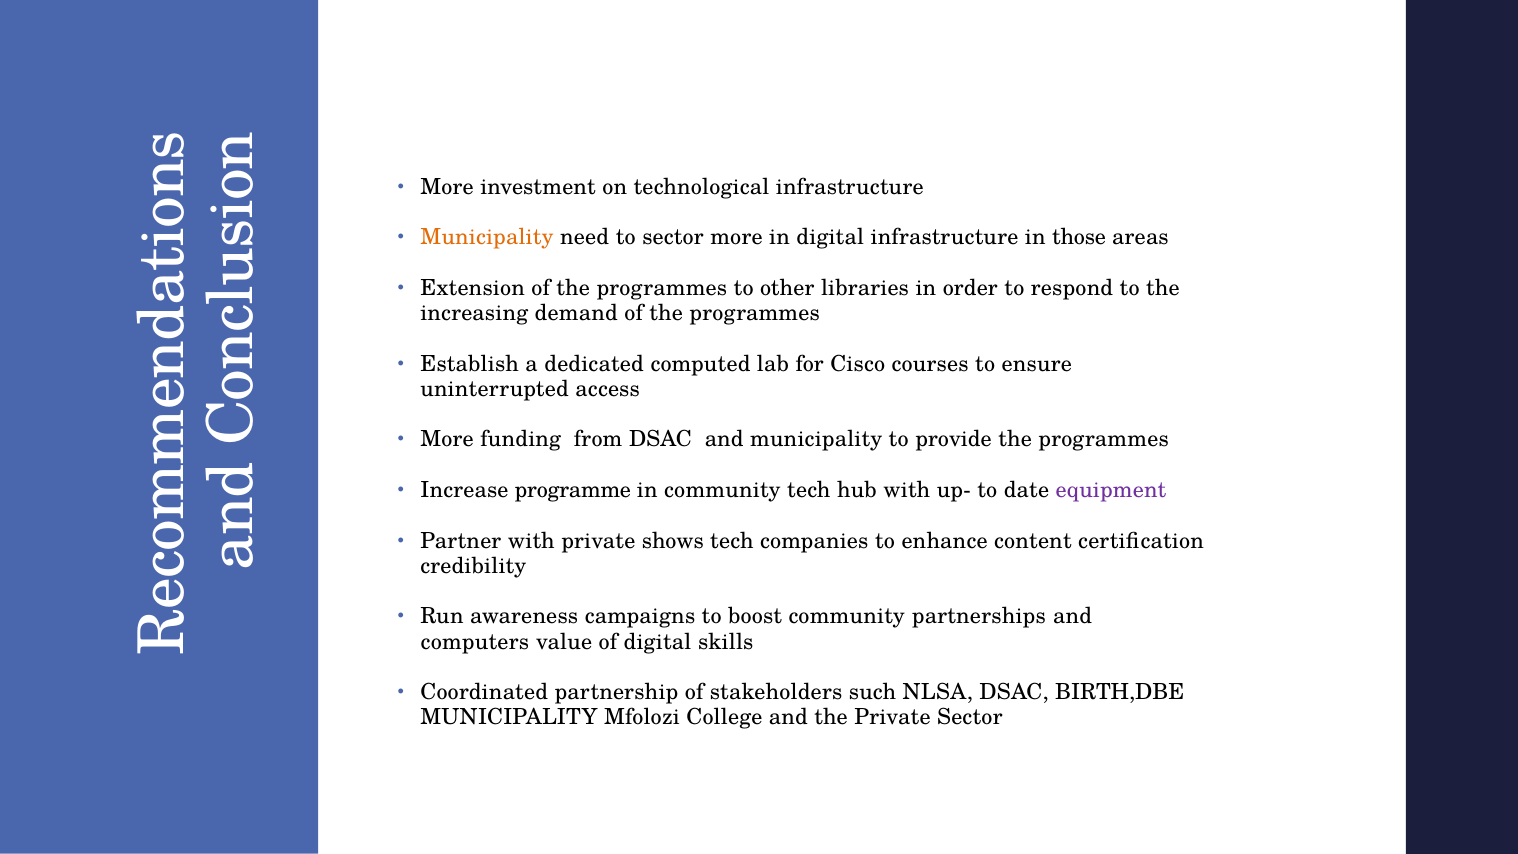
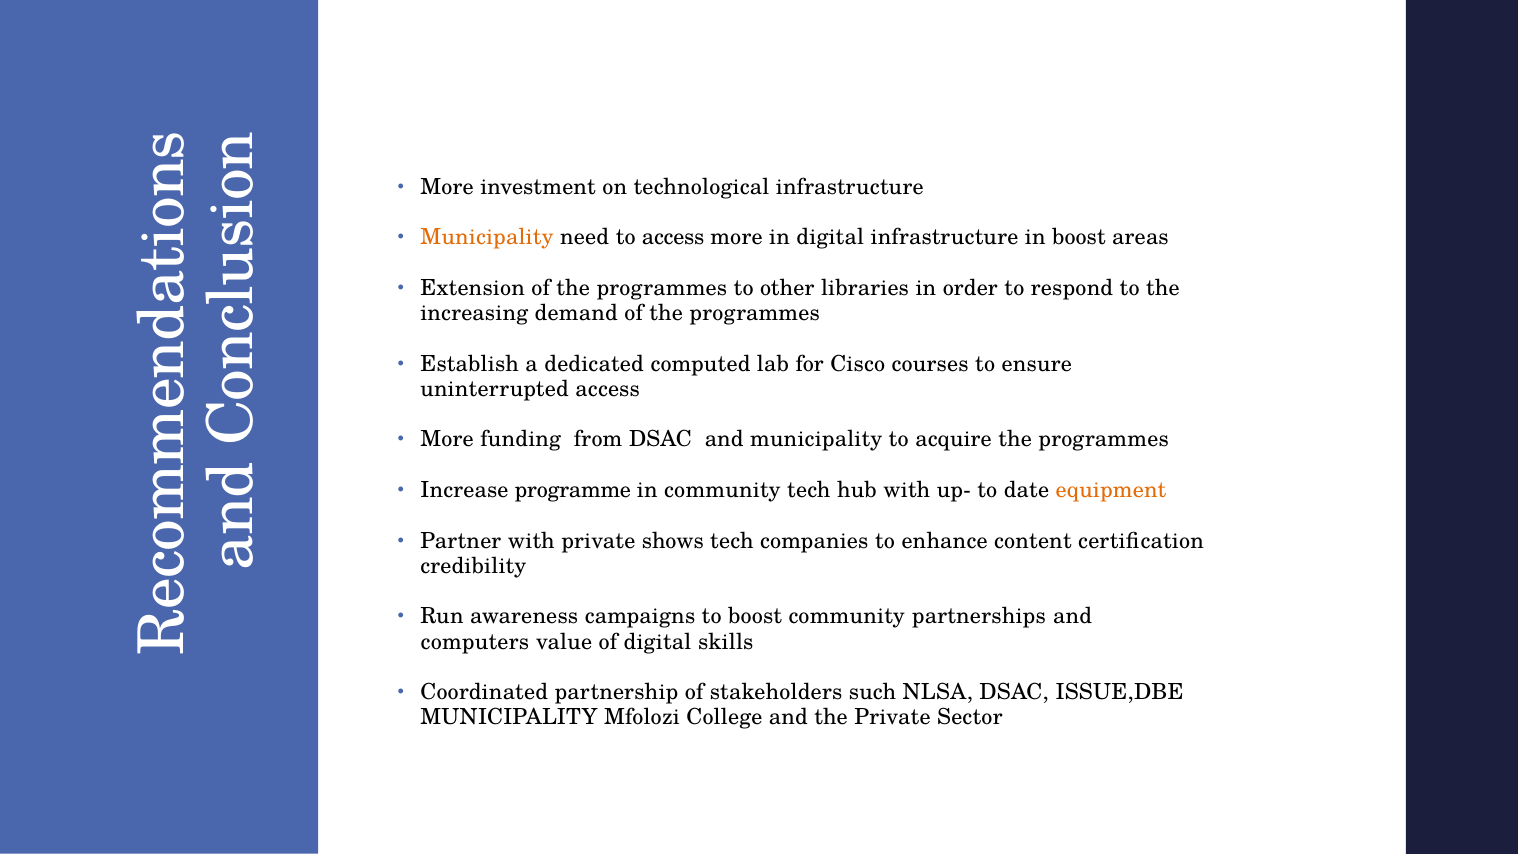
to sector: sector -> access
in those: those -> boost
provide: provide -> acquire
equipment colour: purple -> orange
BIRTH,DBE: BIRTH,DBE -> ISSUE,DBE
